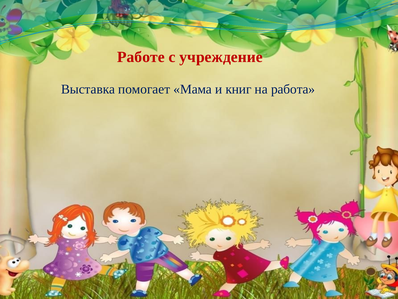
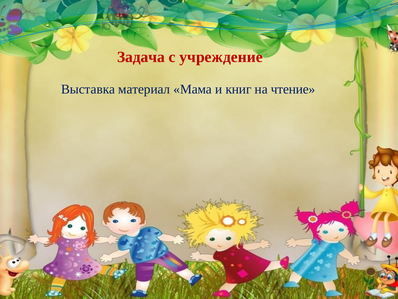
Работе: Работе -> Задача
помогает: помогает -> материал
работа: работа -> чтение
